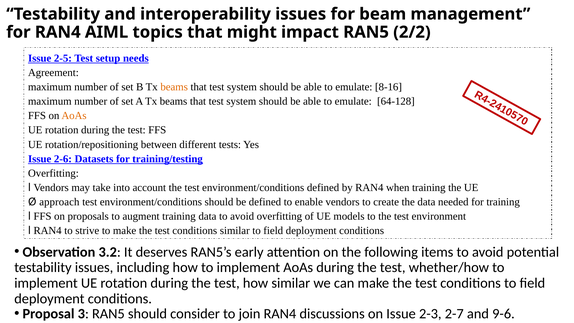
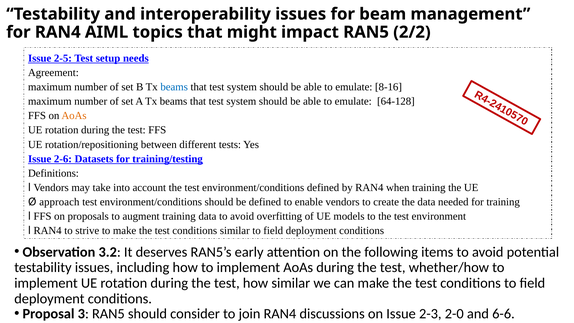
beams at (174, 87) colour: orange -> blue
Overfitting at (53, 173): Overfitting -> Definitions
2-7: 2-7 -> 2-0
9-6: 9-6 -> 6-6
